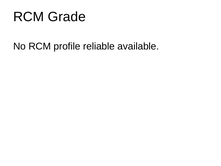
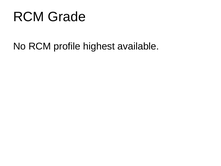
reliable: reliable -> highest
